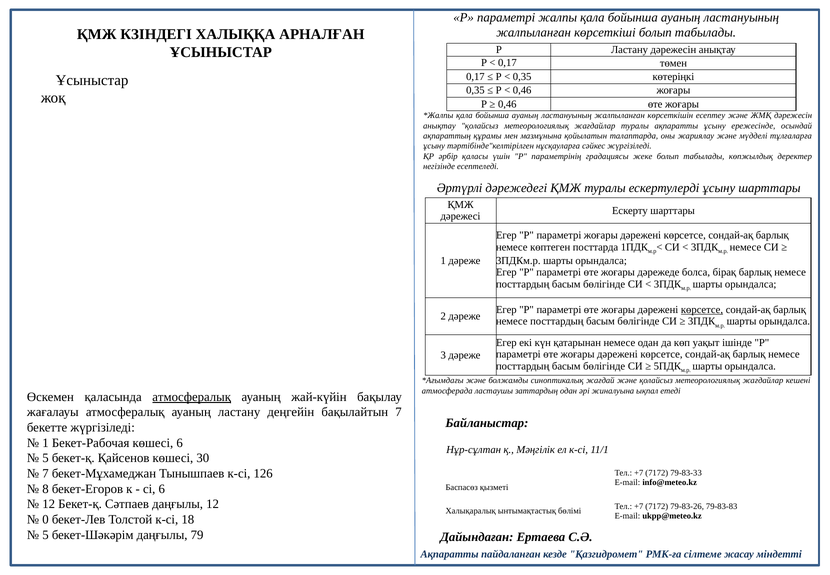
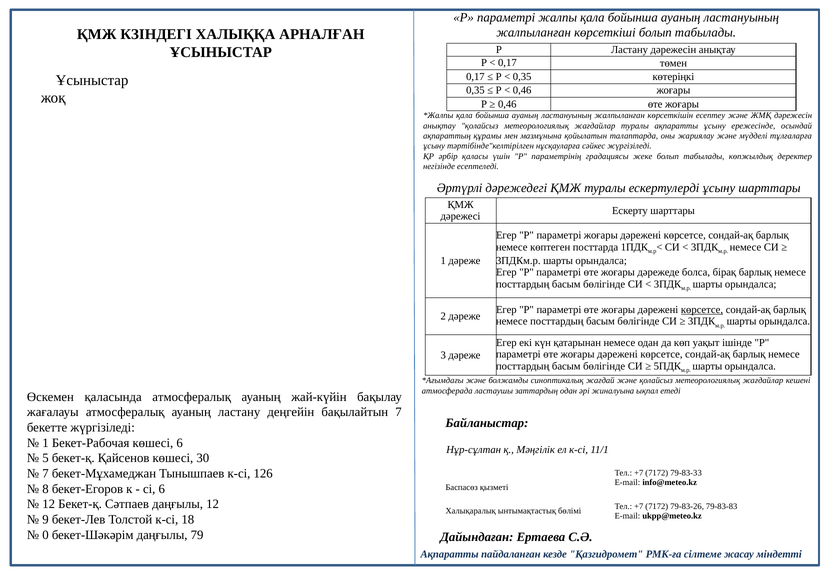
атмосфералық at (192, 397) underline: present -> none
0: 0 -> 9
5 at (46, 535): 5 -> 0
